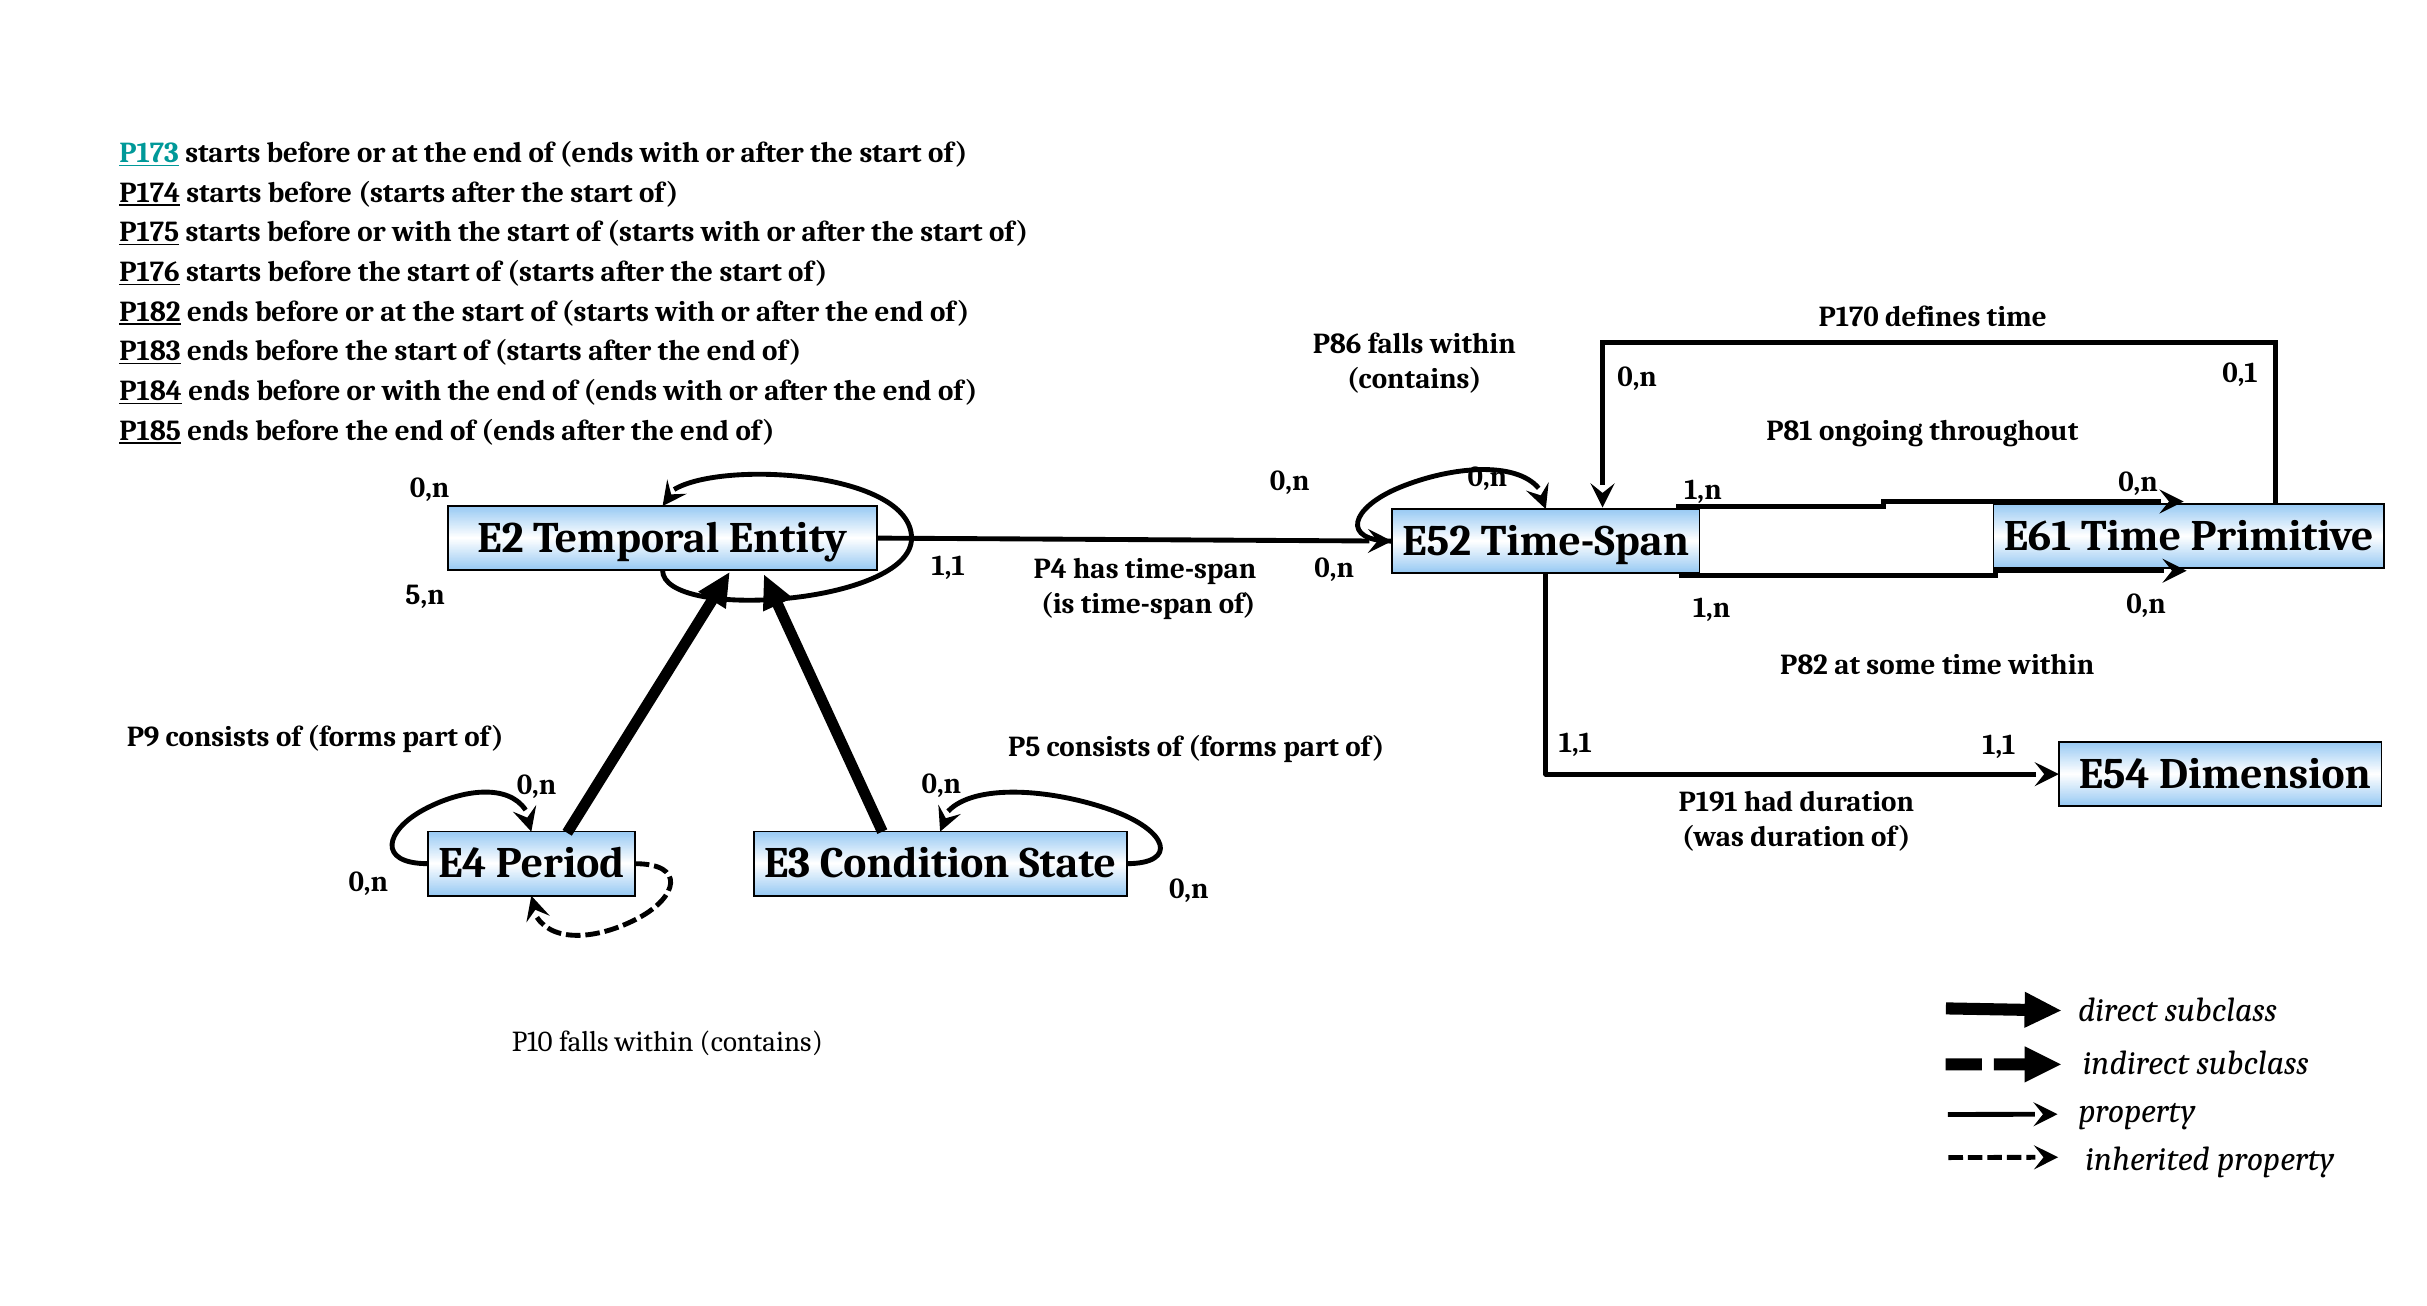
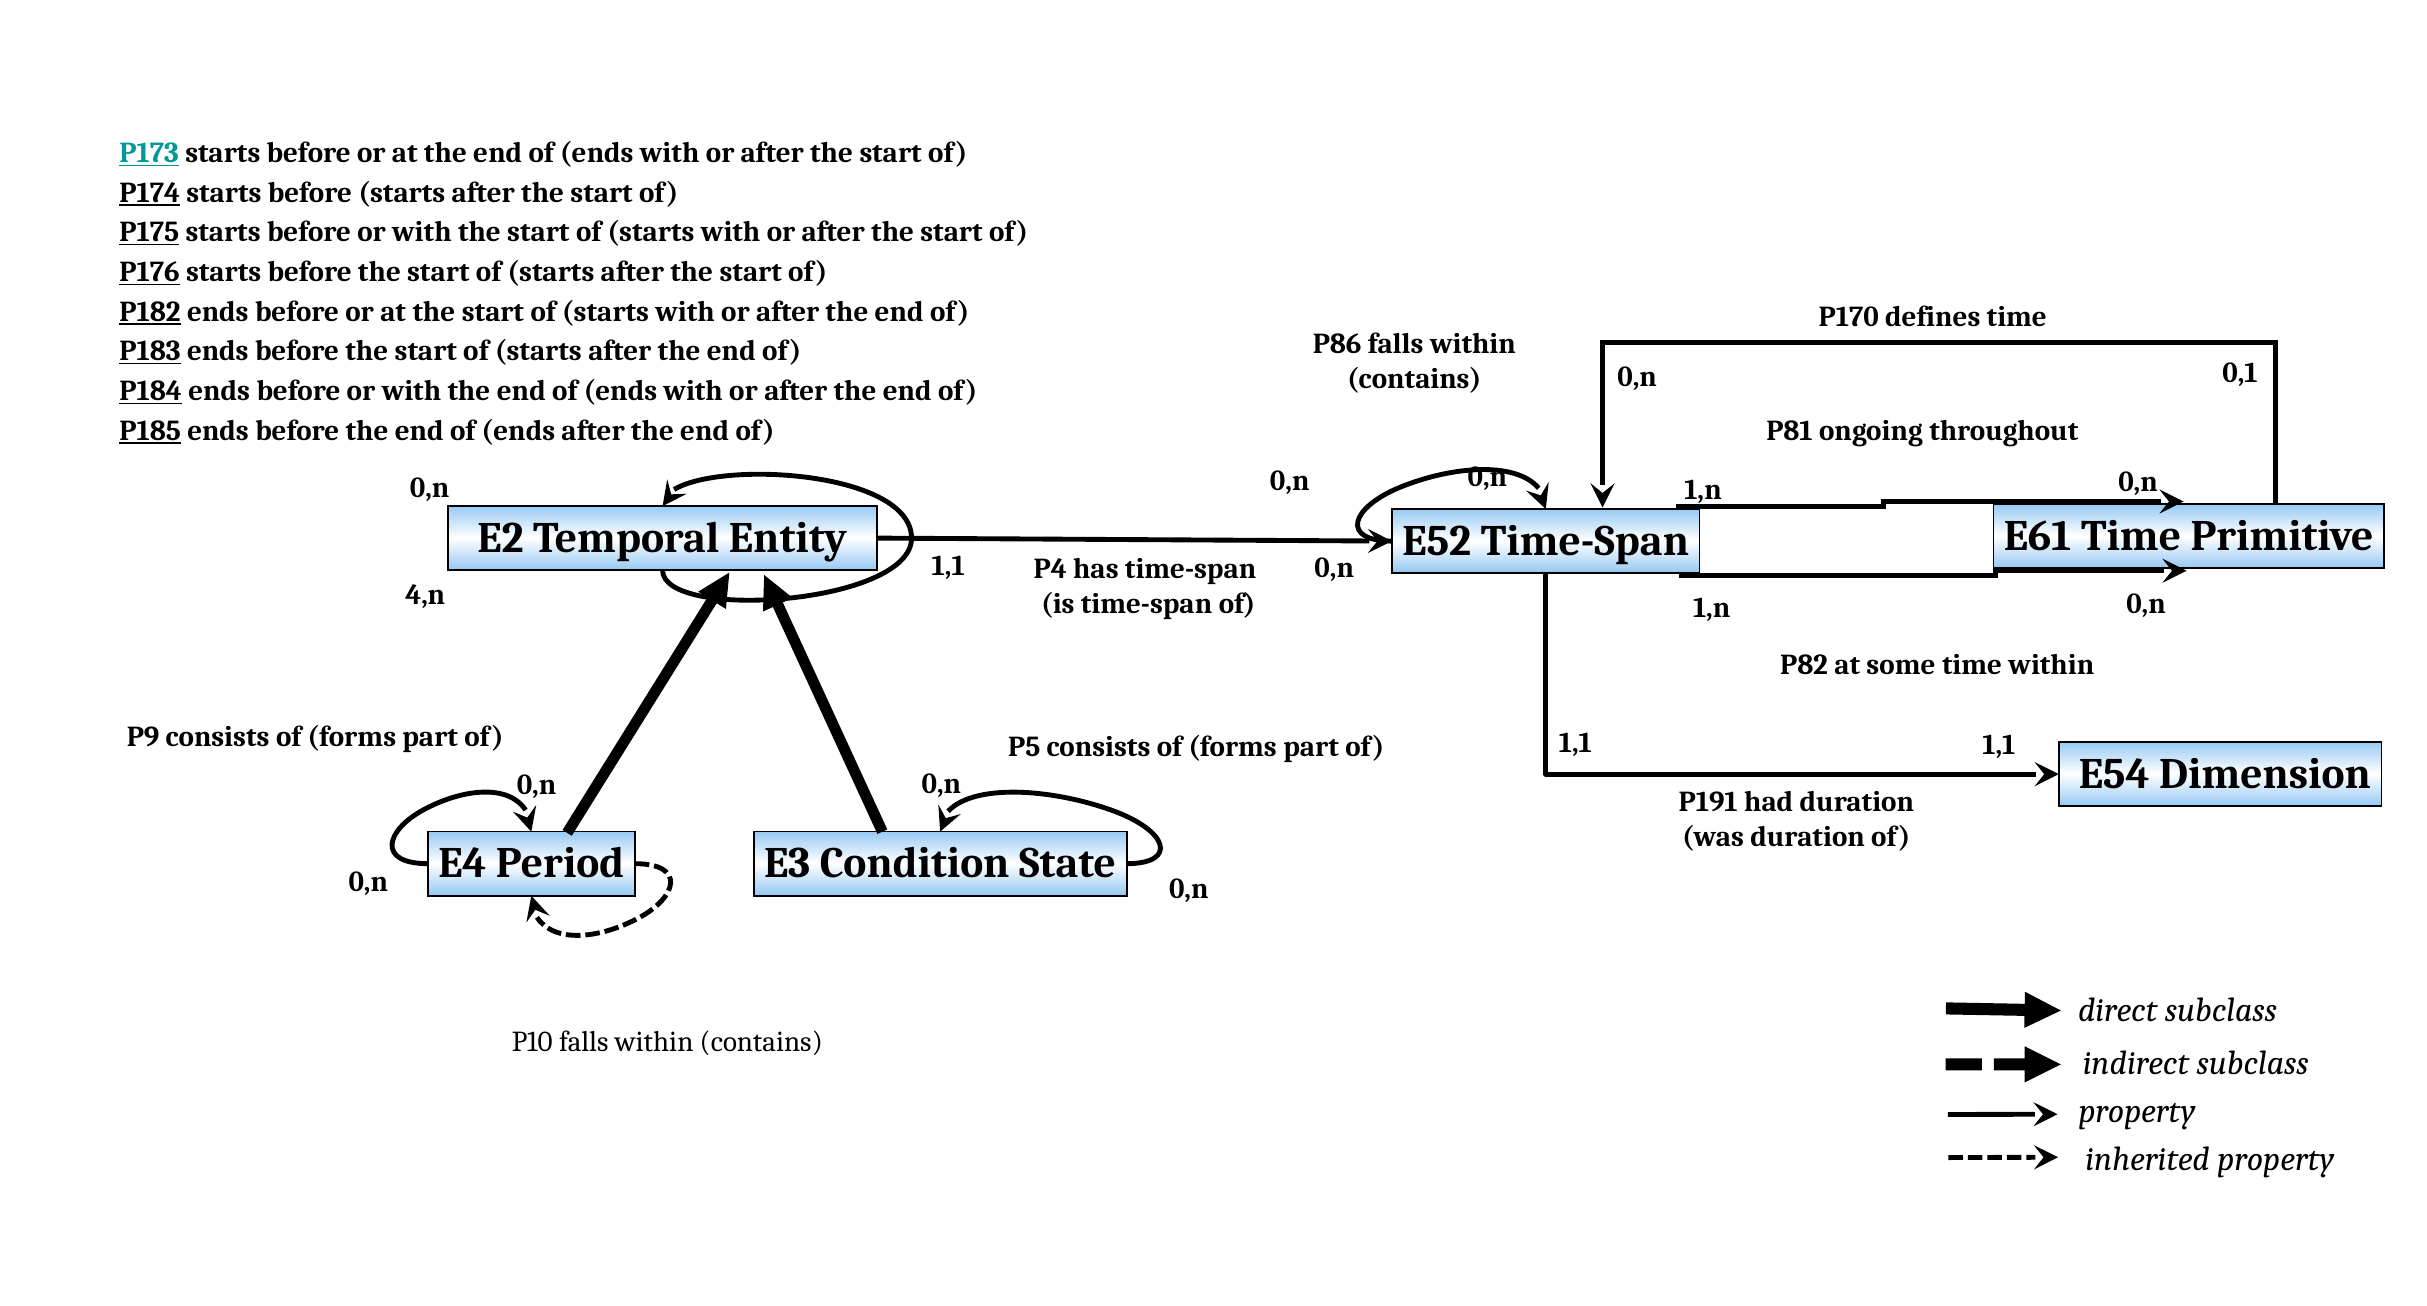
5,n: 5,n -> 4,n
